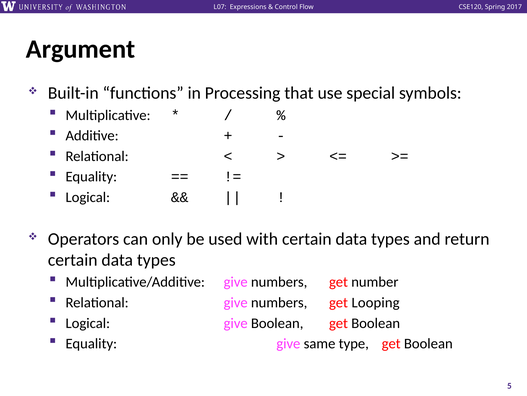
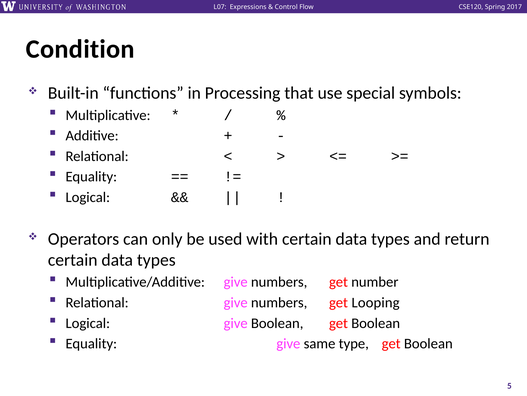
Argument: Argument -> Condition
